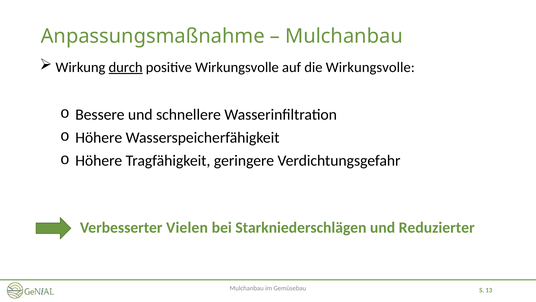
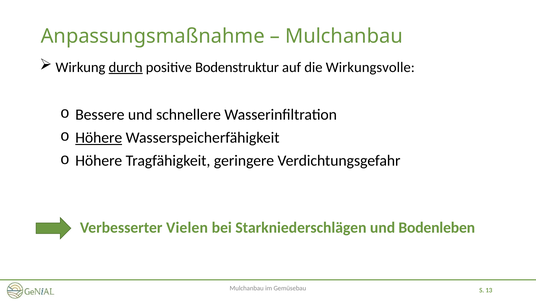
positive Wirkungsvolle: Wirkungsvolle -> Bodenstruktur
Höhere at (99, 137) underline: none -> present
Reduzierter: Reduzierter -> Bodenleben
